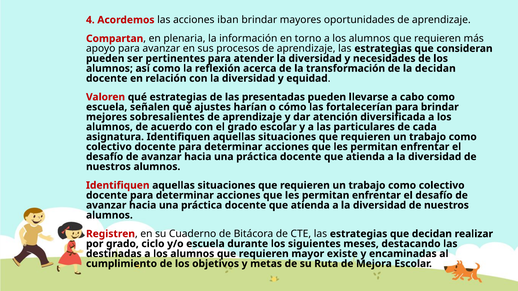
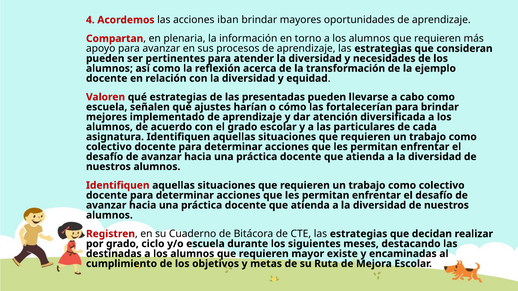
la decidan: decidan -> ejemplo
sobresalientes: sobresalientes -> implementado
